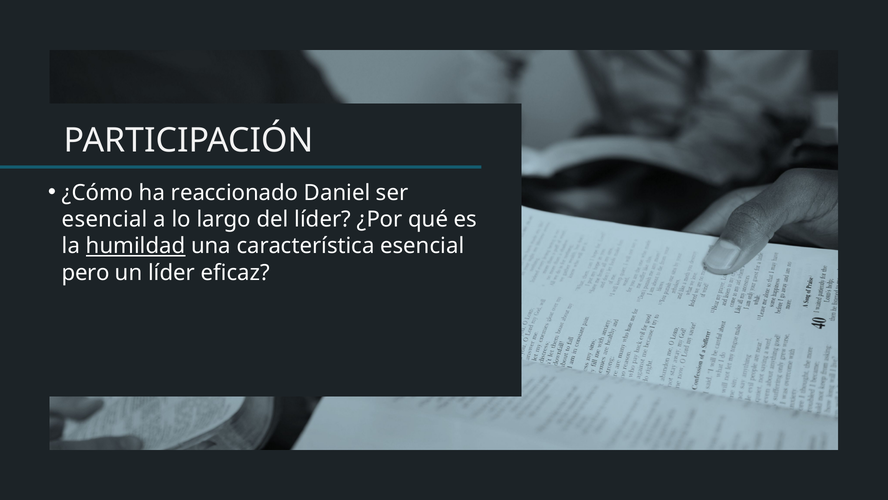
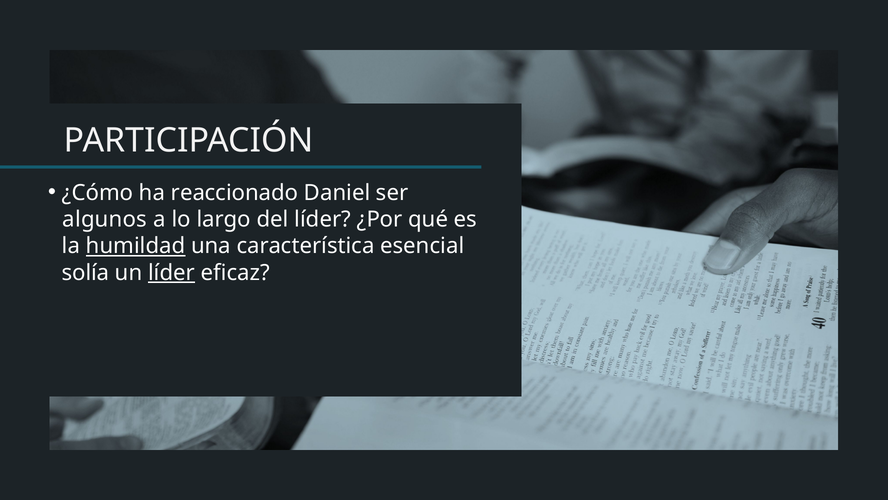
esencial at (105, 219): esencial -> algunos
pero: pero -> solía
líder at (172, 272) underline: none -> present
